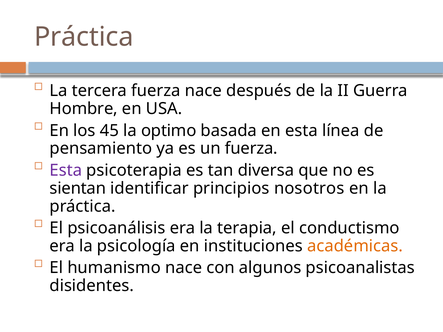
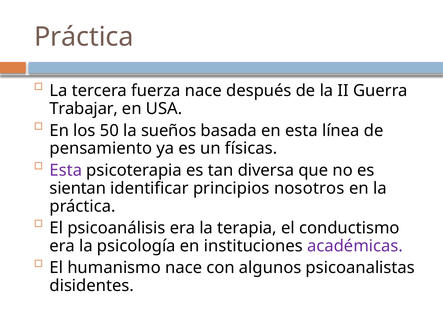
Hombre: Hombre -> Trabajar
45: 45 -> 50
optimo: optimo -> sueños
un fuerza: fuerza -> físicas
académicas colour: orange -> purple
